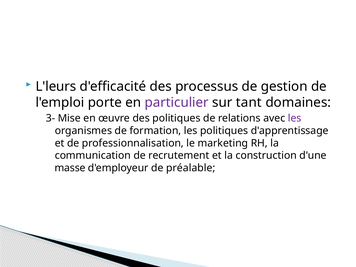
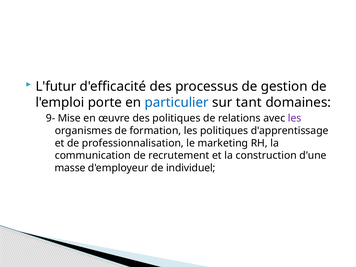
L'leurs: L'leurs -> L'futur
particulier colour: purple -> blue
3-: 3- -> 9-
préalable: préalable -> individuel
